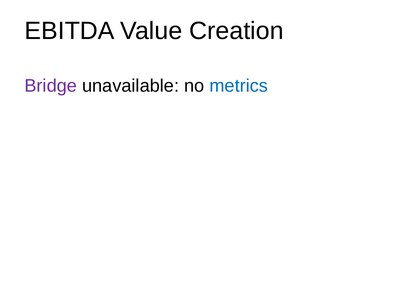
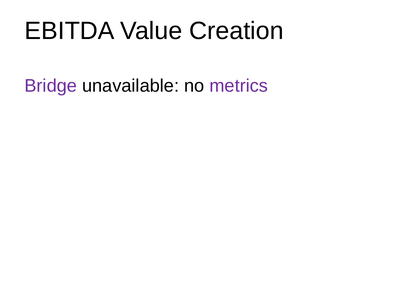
metrics colour: blue -> purple
